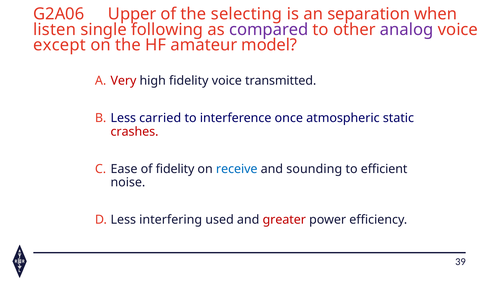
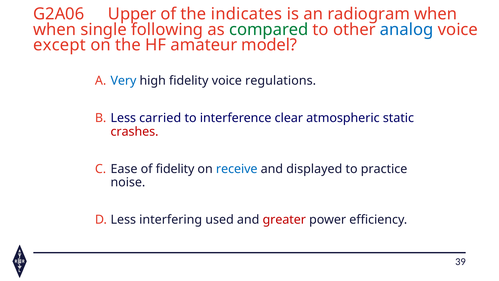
selecting: selecting -> indicates
separation: separation -> radiogram
listen at (55, 30): listen -> when
compared colour: purple -> green
analog colour: purple -> blue
Very colour: red -> blue
transmitted: transmitted -> regulations
once: once -> clear
sounding: sounding -> displayed
efficient: efficient -> practice
